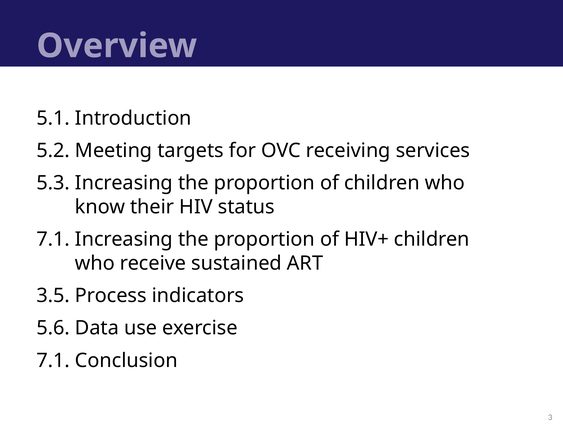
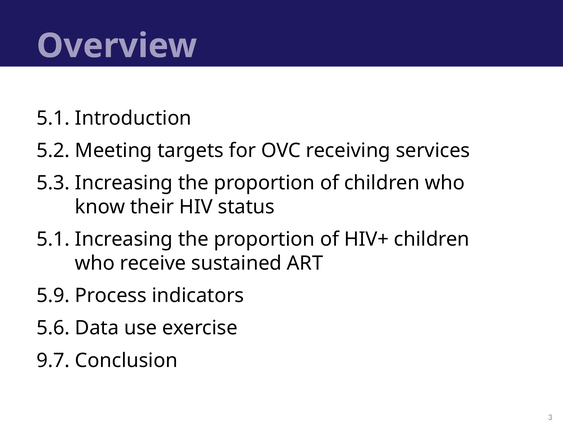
7.1 at (53, 239): 7.1 -> 5.1
3.5: 3.5 -> 5.9
7.1 at (53, 361): 7.1 -> 9.7
